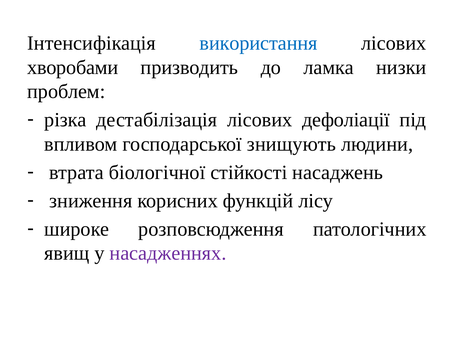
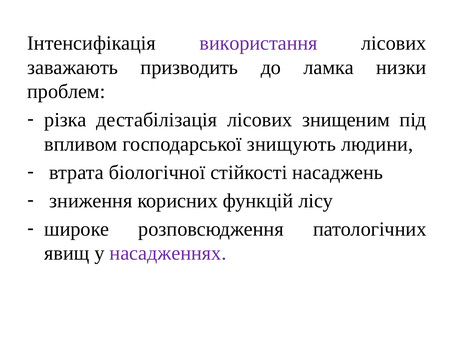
використання colour: blue -> purple
хворобами: хворобами -> заважають
дефоліації: дефоліації -> знищеним
